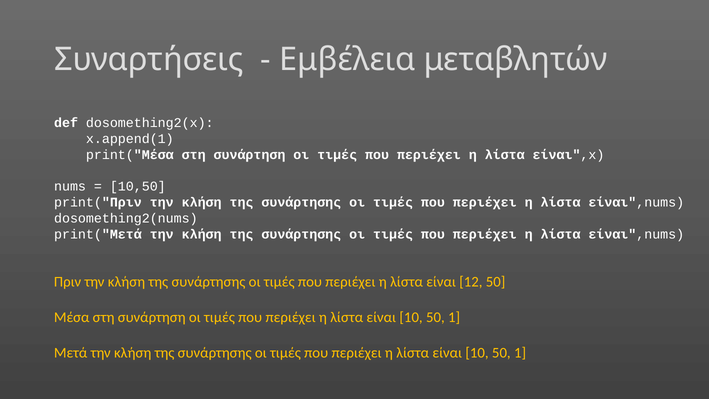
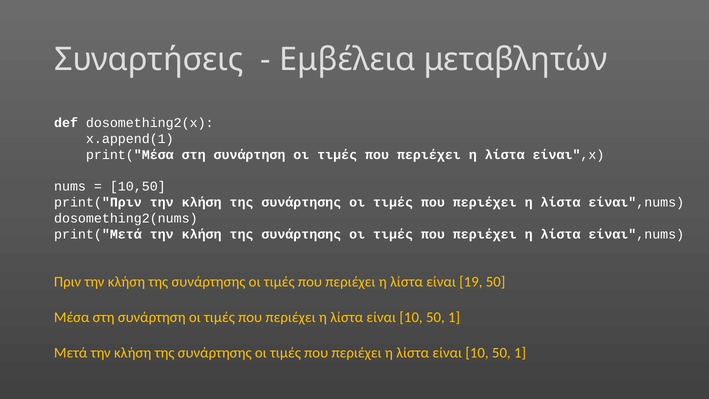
12: 12 -> 19
